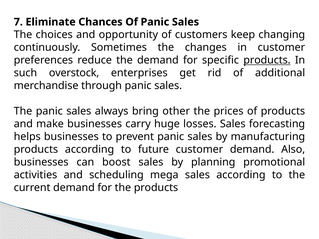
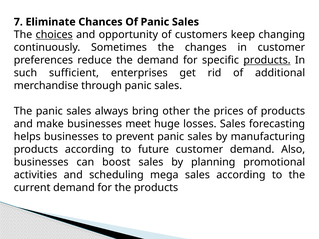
choices underline: none -> present
overstock: overstock -> sufficient
carry: carry -> meet
